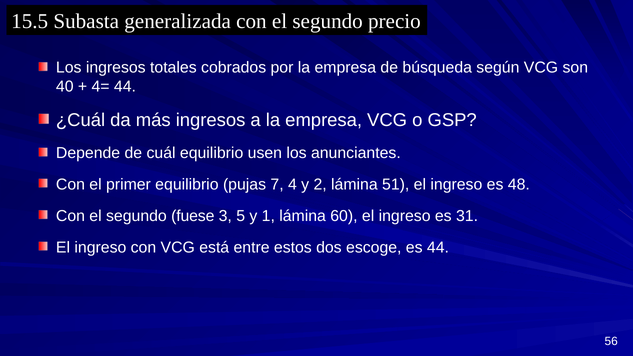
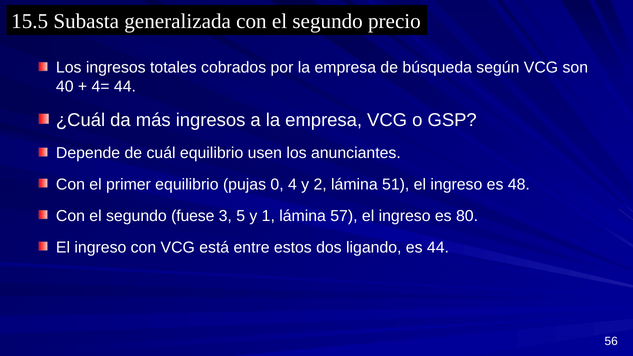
7: 7 -> 0
60: 60 -> 57
31: 31 -> 80
escoge: escoge -> ligando
